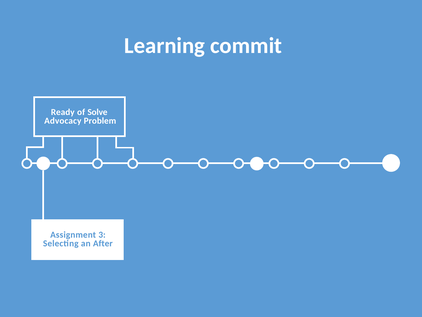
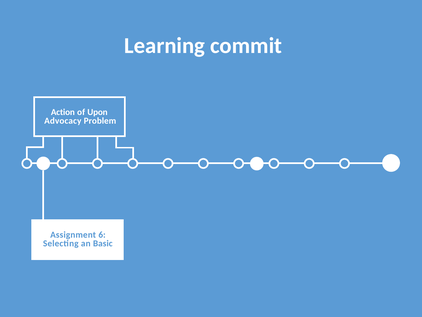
Ready: Ready -> Action
Solve: Solve -> Upon
3: 3 -> 6
After: After -> Basic
